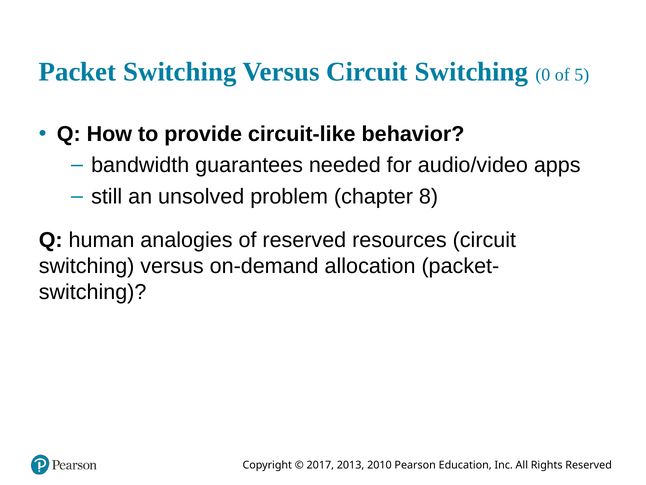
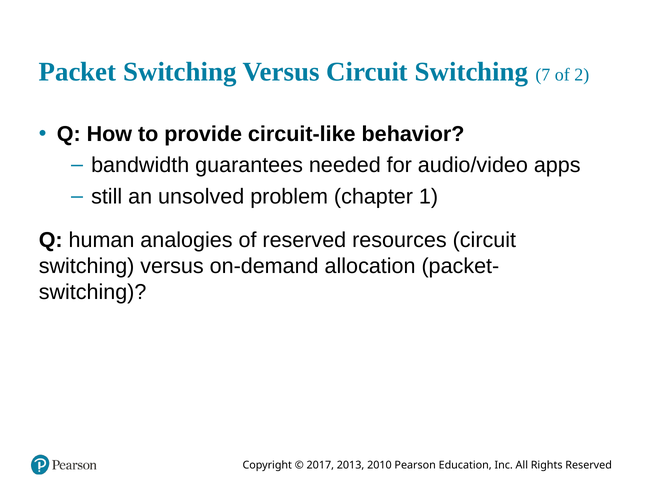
0: 0 -> 7
5: 5 -> 2
8: 8 -> 1
